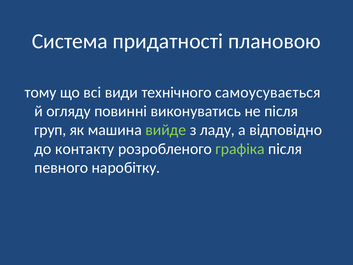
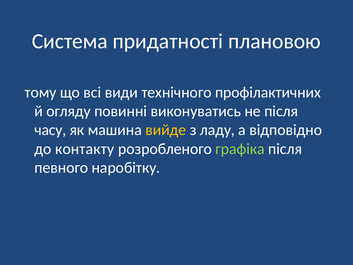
самоусувається: самоусувається -> профілактичних
груп: груп -> часу
вийде colour: light green -> yellow
